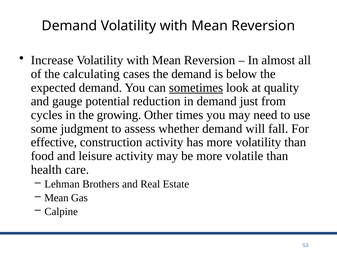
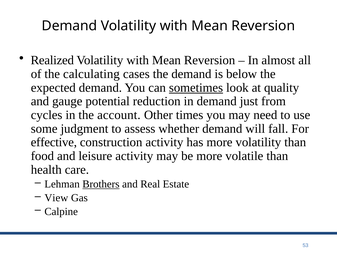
Increase: Increase -> Realized
growing: growing -> account
Brothers underline: none -> present
Mean at (56, 198): Mean -> View
